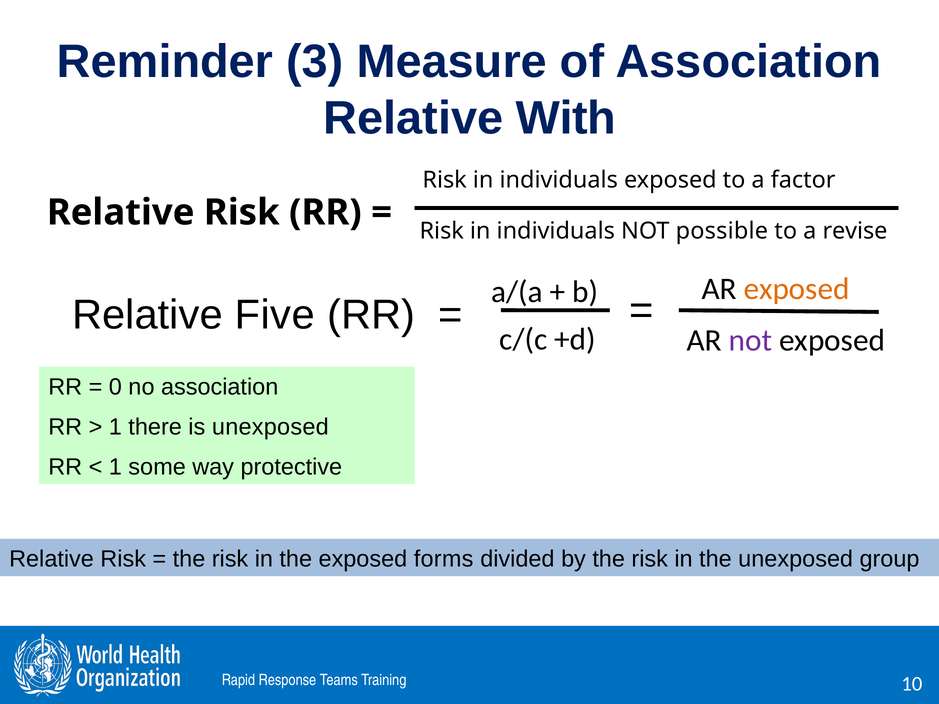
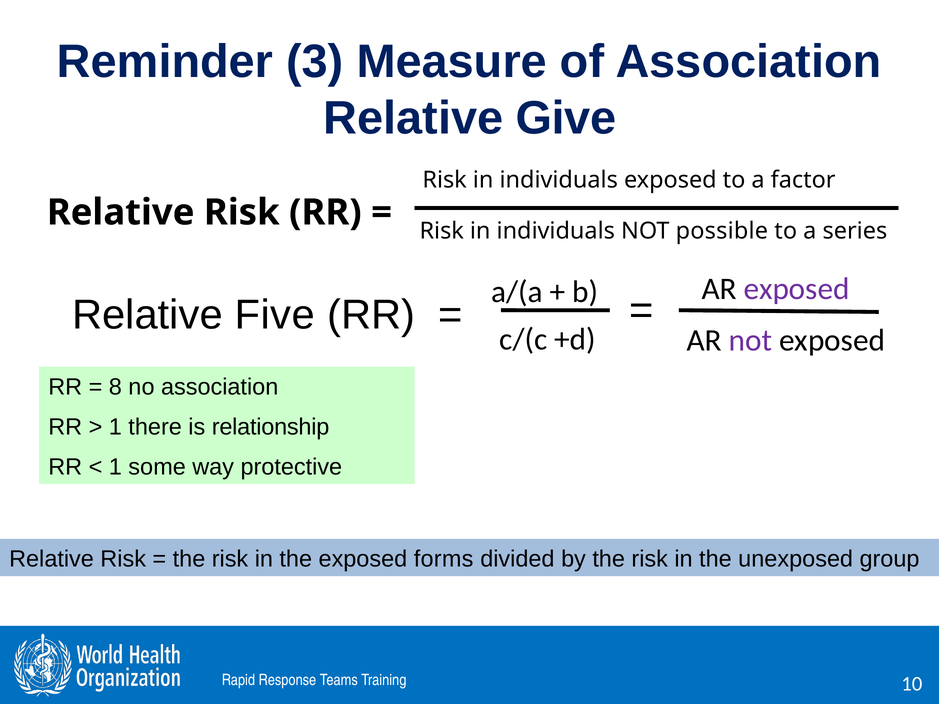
With: With -> Give
revise: revise -> series
exposed at (797, 289) colour: orange -> purple
0: 0 -> 8
is unexposed: unexposed -> relationship
